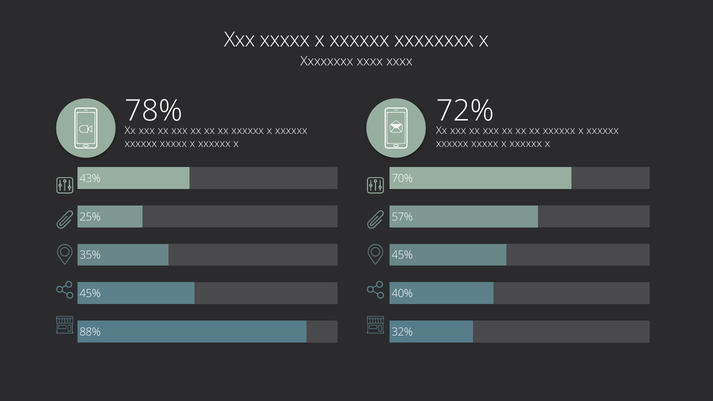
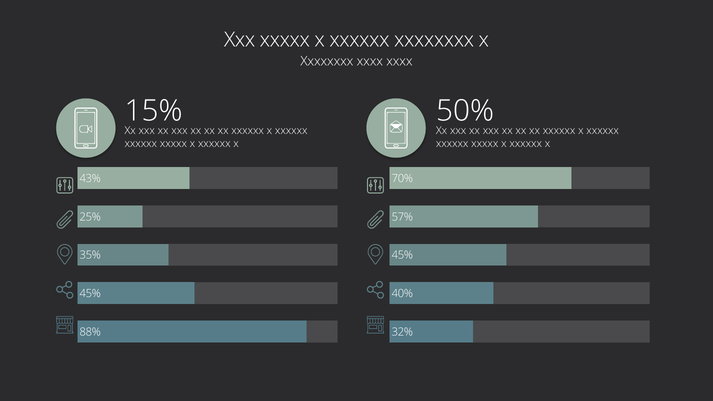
78%: 78% -> 15%
72%: 72% -> 50%
